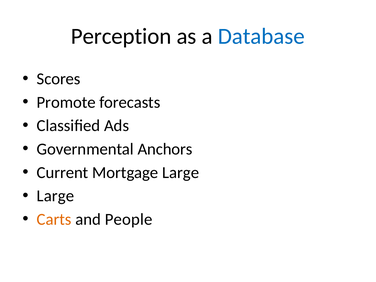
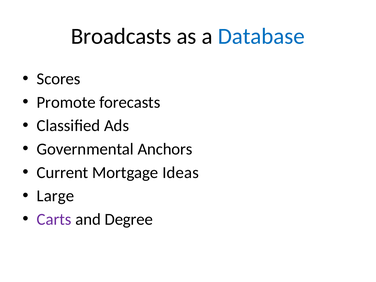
Perception: Perception -> Broadcasts
Mortgage Large: Large -> Ideas
Carts colour: orange -> purple
People: People -> Degree
